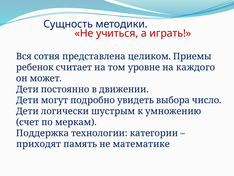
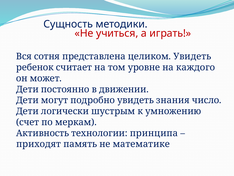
целиком Приемы: Приемы -> Увидеть
выбора: выбора -> знания
Поддержка: Поддержка -> Активность
категории: категории -> принципа
